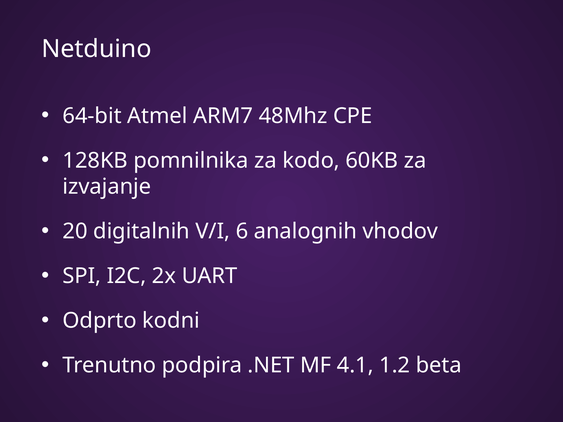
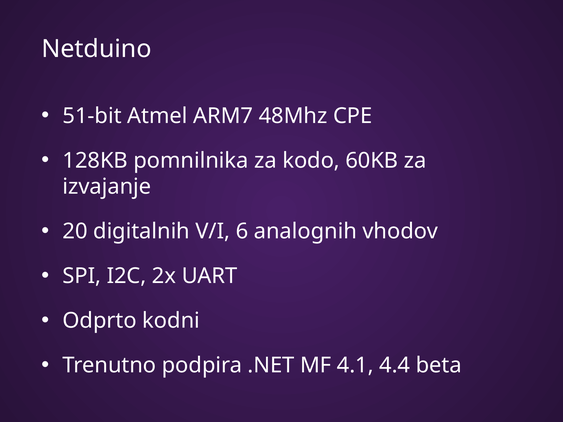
64-bit: 64-bit -> 51-bit
1.2: 1.2 -> 4.4
